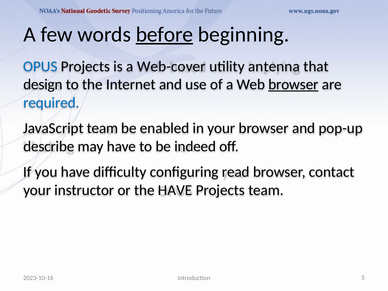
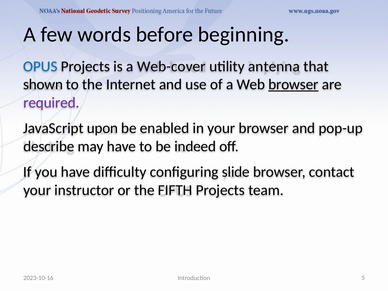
before underline: present -> none
design: design -> shown
required colour: blue -> purple
JavaScript team: team -> upon
read: read -> slide
the HAVE: HAVE -> FIFTH
